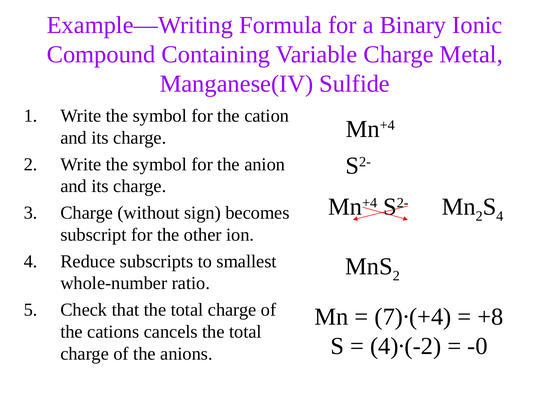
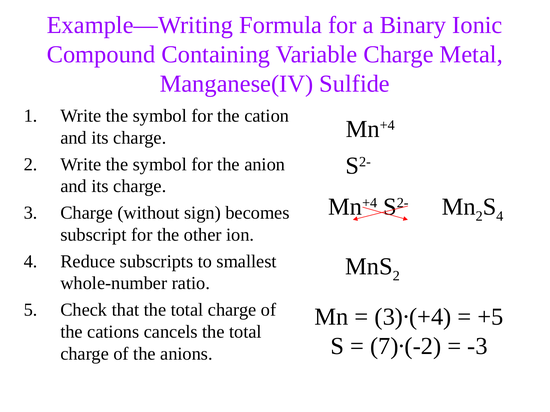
7)∙(+4: 7)∙(+4 -> 3)∙(+4
+8: +8 -> +5
4)∙(-2: 4)∙(-2 -> 7)∙(-2
-0: -0 -> -3
